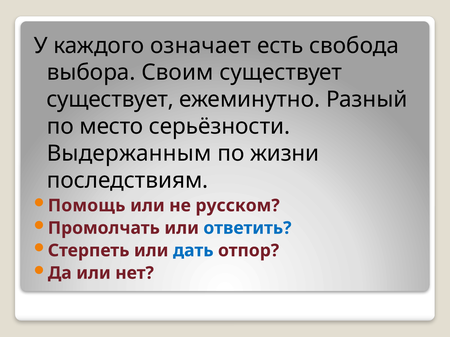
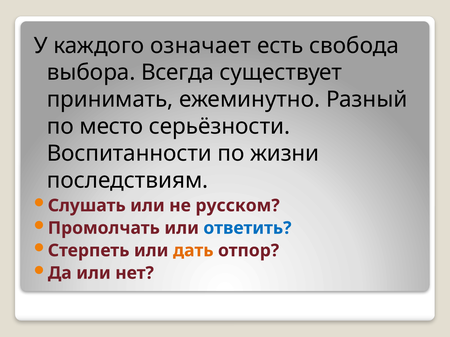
Своим: Своим -> Всегда
существует at (110, 100): существует -> принимать
Выдержанным: Выдержанным -> Воспитанности
Помощь: Помощь -> Слушать
дать colour: blue -> orange
